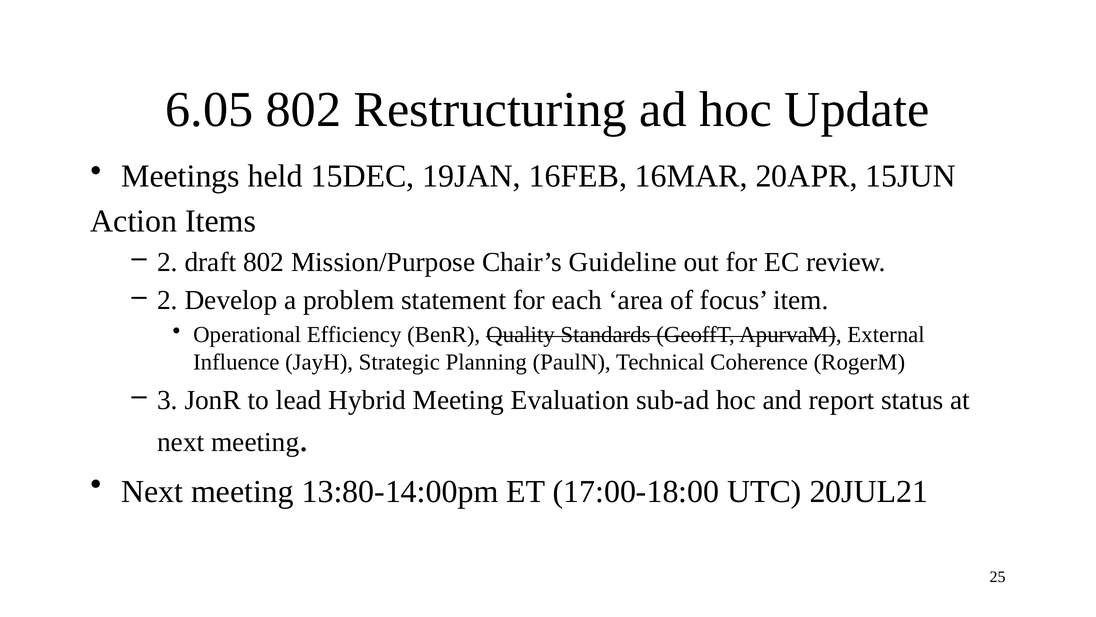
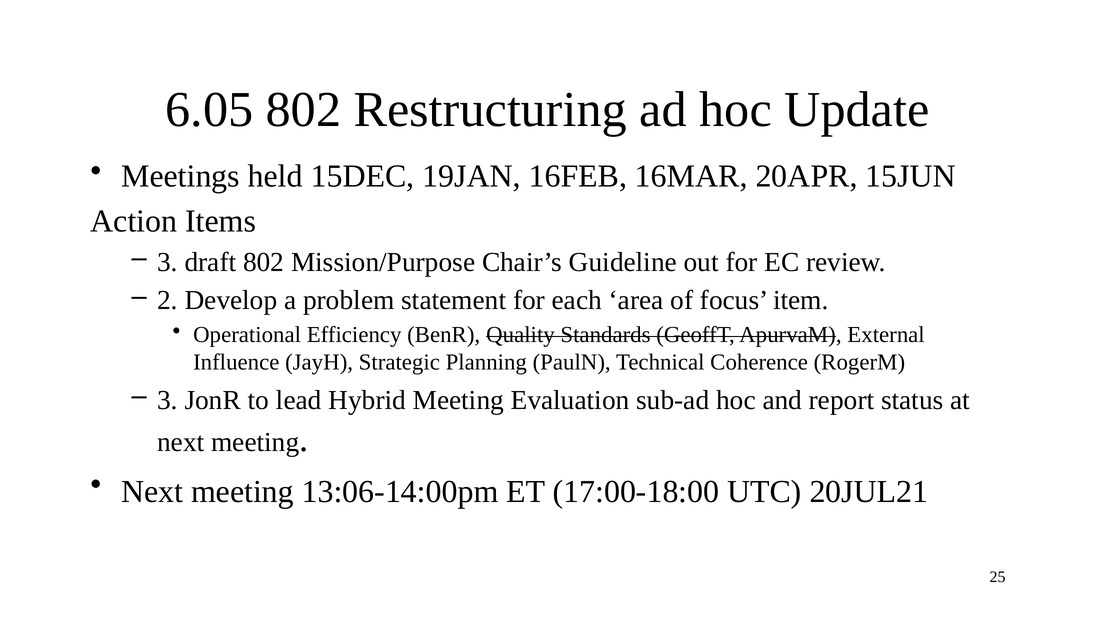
2 at (167, 262): 2 -> 3
13:80-14:00pm: 13:80-14:00pm -> 13:06-14:00pm
